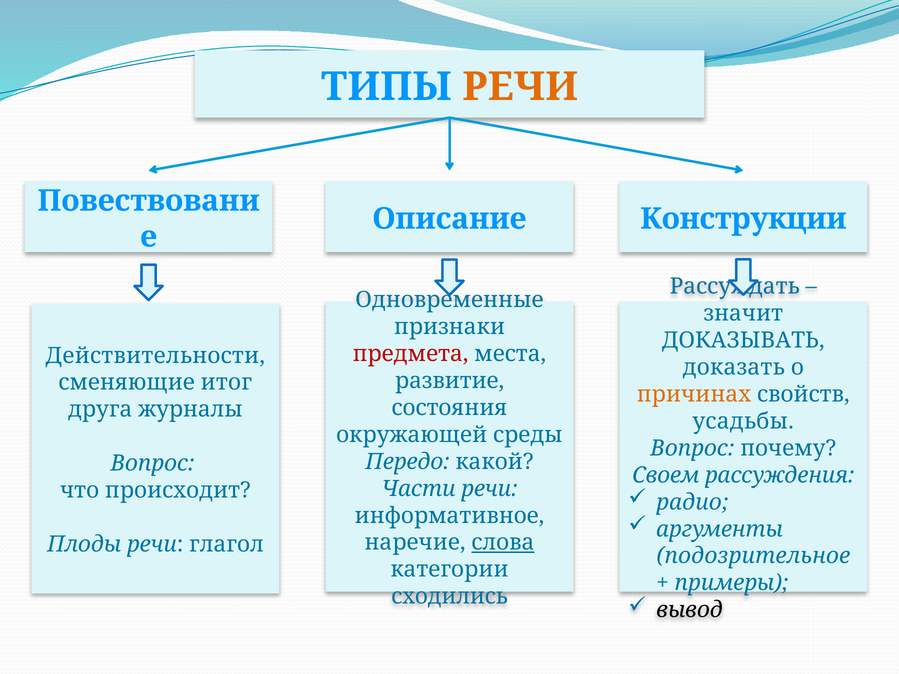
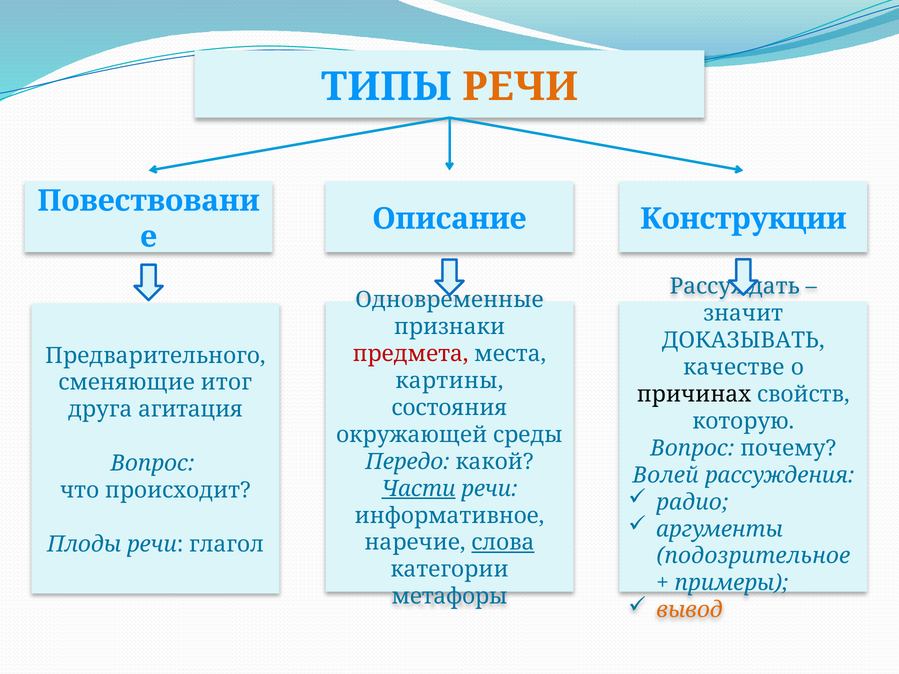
Действительности: Действительности -> Предварительного
доказать: доказать -> качестве
развитие: развитие -> картины
причинах colour: orange -> black
журналы: журналы -> агитация
усадьбы: усадьбы -> которую
Своем: Своем -> Волей
Части underline: none -> present
сходились: сходились -> метафоры
вывод colour: black -> orange
